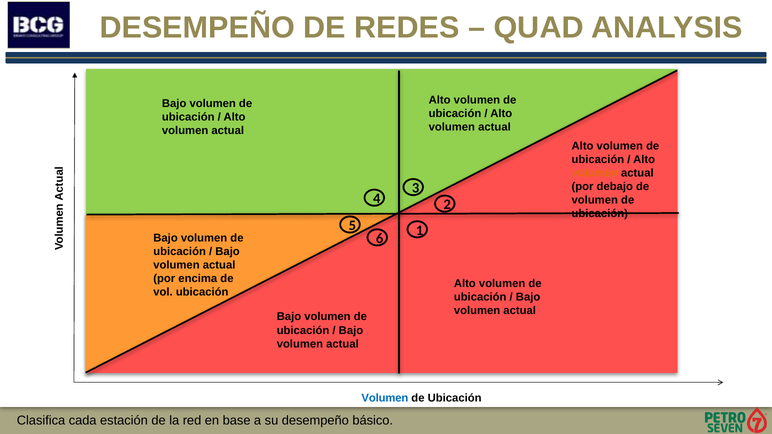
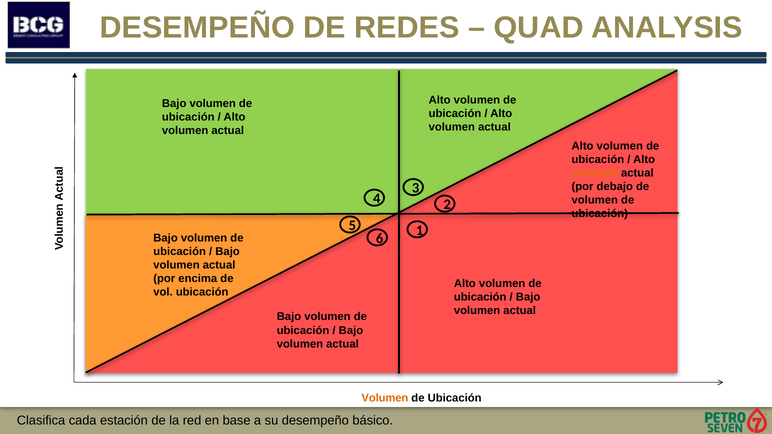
Volumen at (385, 398) colour: blue -> orange
